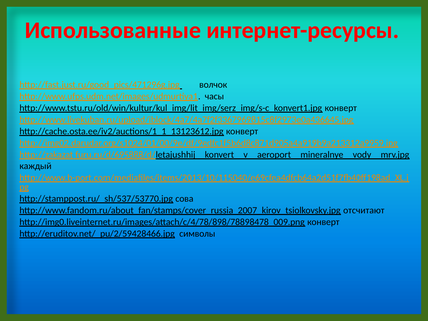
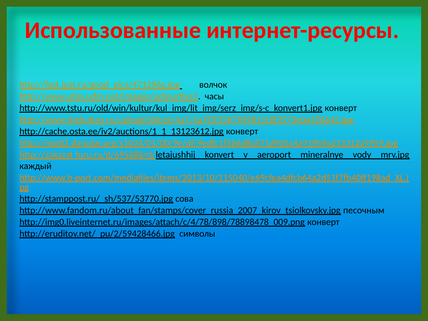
отсчитают: отсчитают -> песочным
